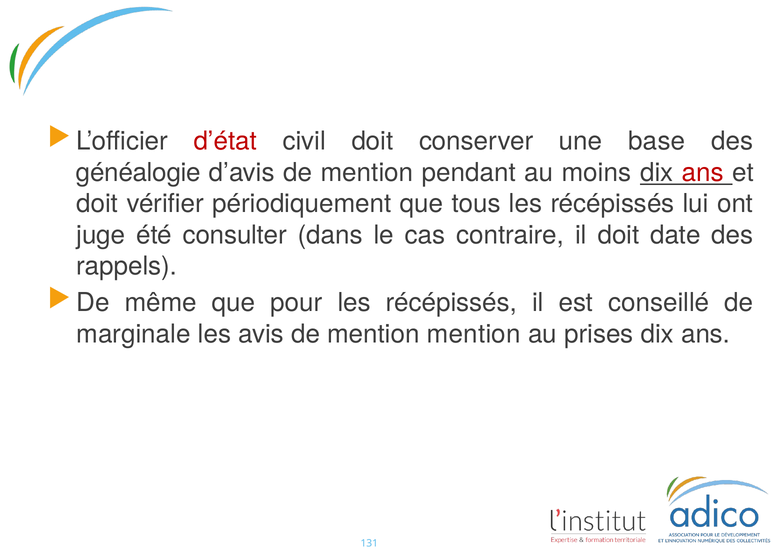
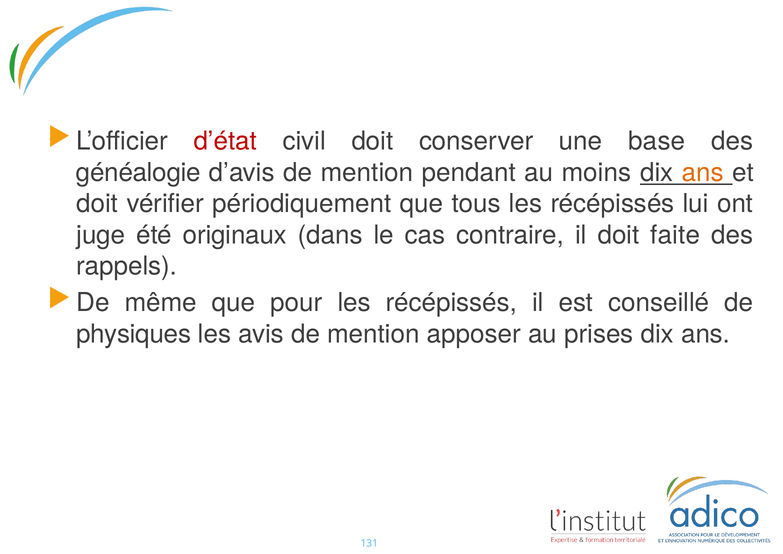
ans at (703, 172) colour: red -> orange
consulter: consulter -> originaux
date: date -> faite
marginale: marginale -> physiques
mention mention: mention -> apposer
